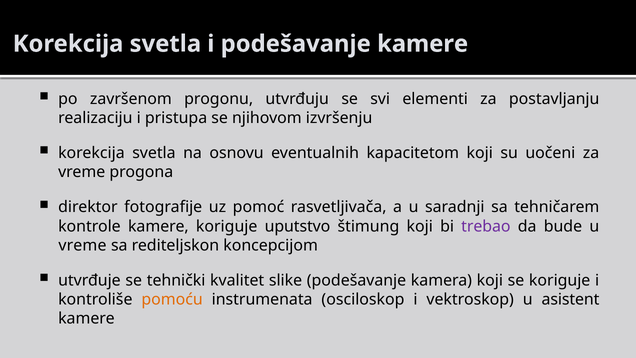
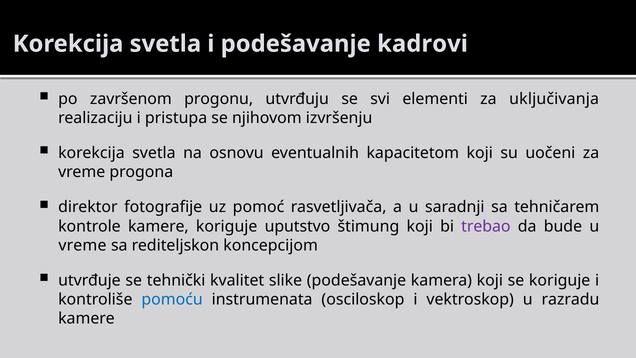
podešavanje kamere: kamere -> kadrovi
postavljanju: postavljanju -> uključivanja
pomoću colour: orange -> blue
asistent: asistent -> razradu
